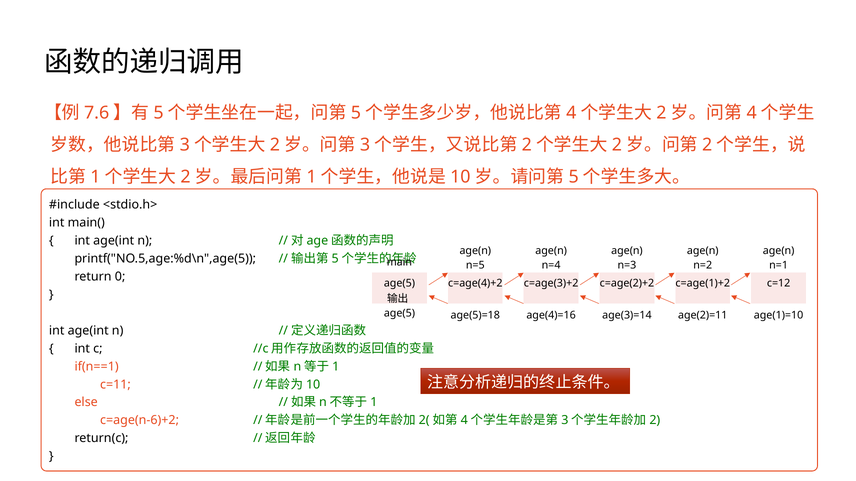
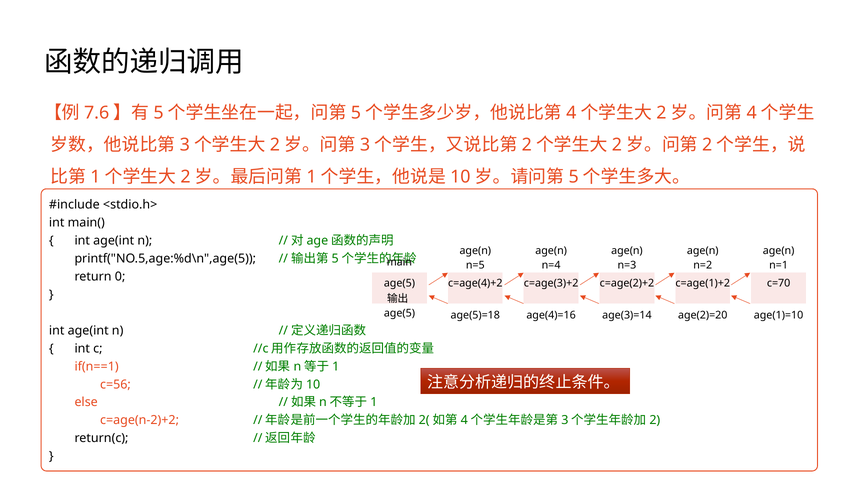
c=12: c=12 -> c=70
age(2)=11: age(2)=11 -> age(2)=20
c=11: c=11 -> c=56
c=age(n-6)+2: c=age(n-6)+2 -> c=age(n-2)+2
